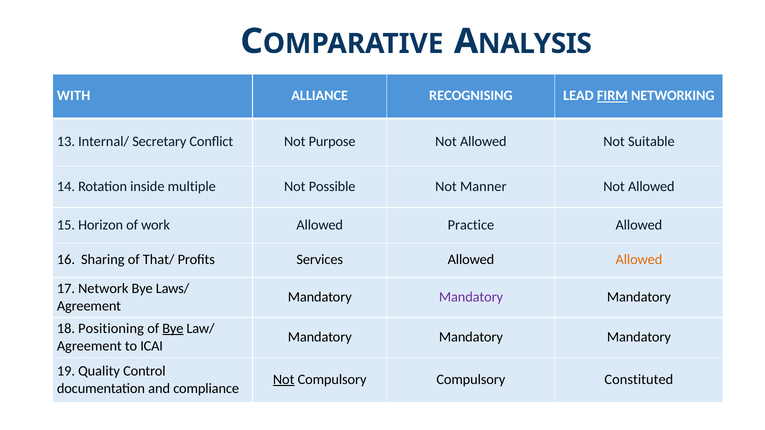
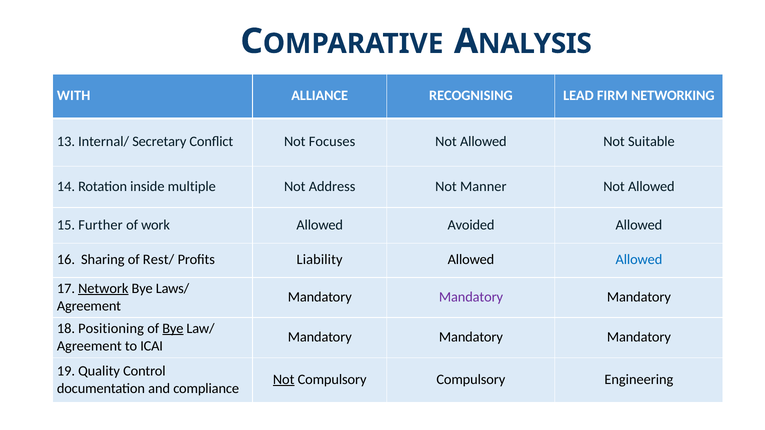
FIRM underline: present -> none
Purpose: Purpose -> Focuses
Possible: Possible -> Address
Horizon: Horizon -> Further
Practice: Practice -> Avoided
That/: That/ -> Rest/
Services: Services -> Liability
Allowed at (639, 260) colour: orange -> blue
Network underline: none -> present
Constituted: Constituted -> Engineering
